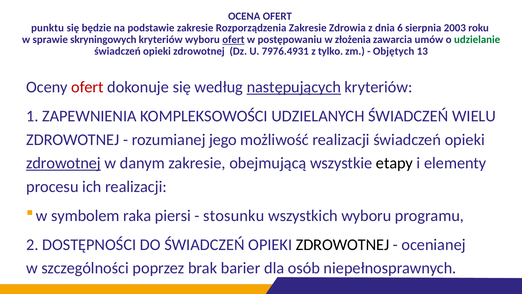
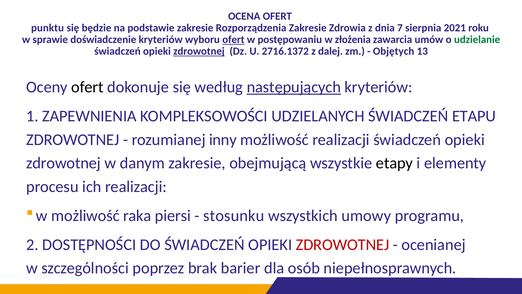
6: 6 -> 7
2003: 2003 -> 2021
skryningowych: skryningowych -> doświadczenie
zdrowotnej at (199, 51) underline: none -> present
7976.4931: 7976.4931 -> 2716.1372
tylko: tylko -> dalej
ofert at (87, 87) colour: red -> black
WIELU: WIELU -> ETAPU
jego: jego -> inny
zdrowotnej at (64, 163) underline: present -> none
w symbolem: symbolem -> możliwość
wszystkich wyboru: wyboru -> umowy
ZDROWOTNEJ at (343, 244) colour: black -> red
